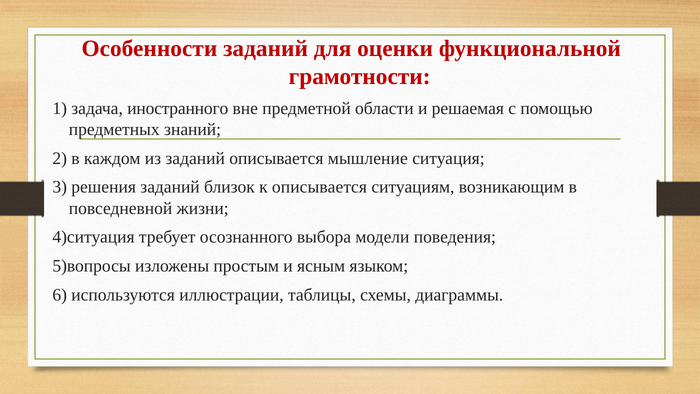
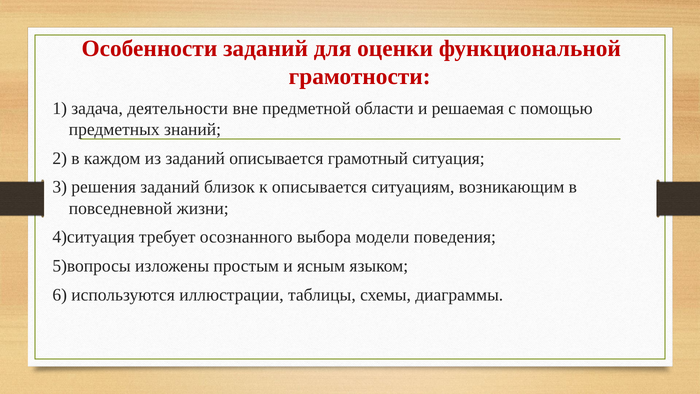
иностранного: иностранного -> деятельности
мышление: мышление -> грамотный
